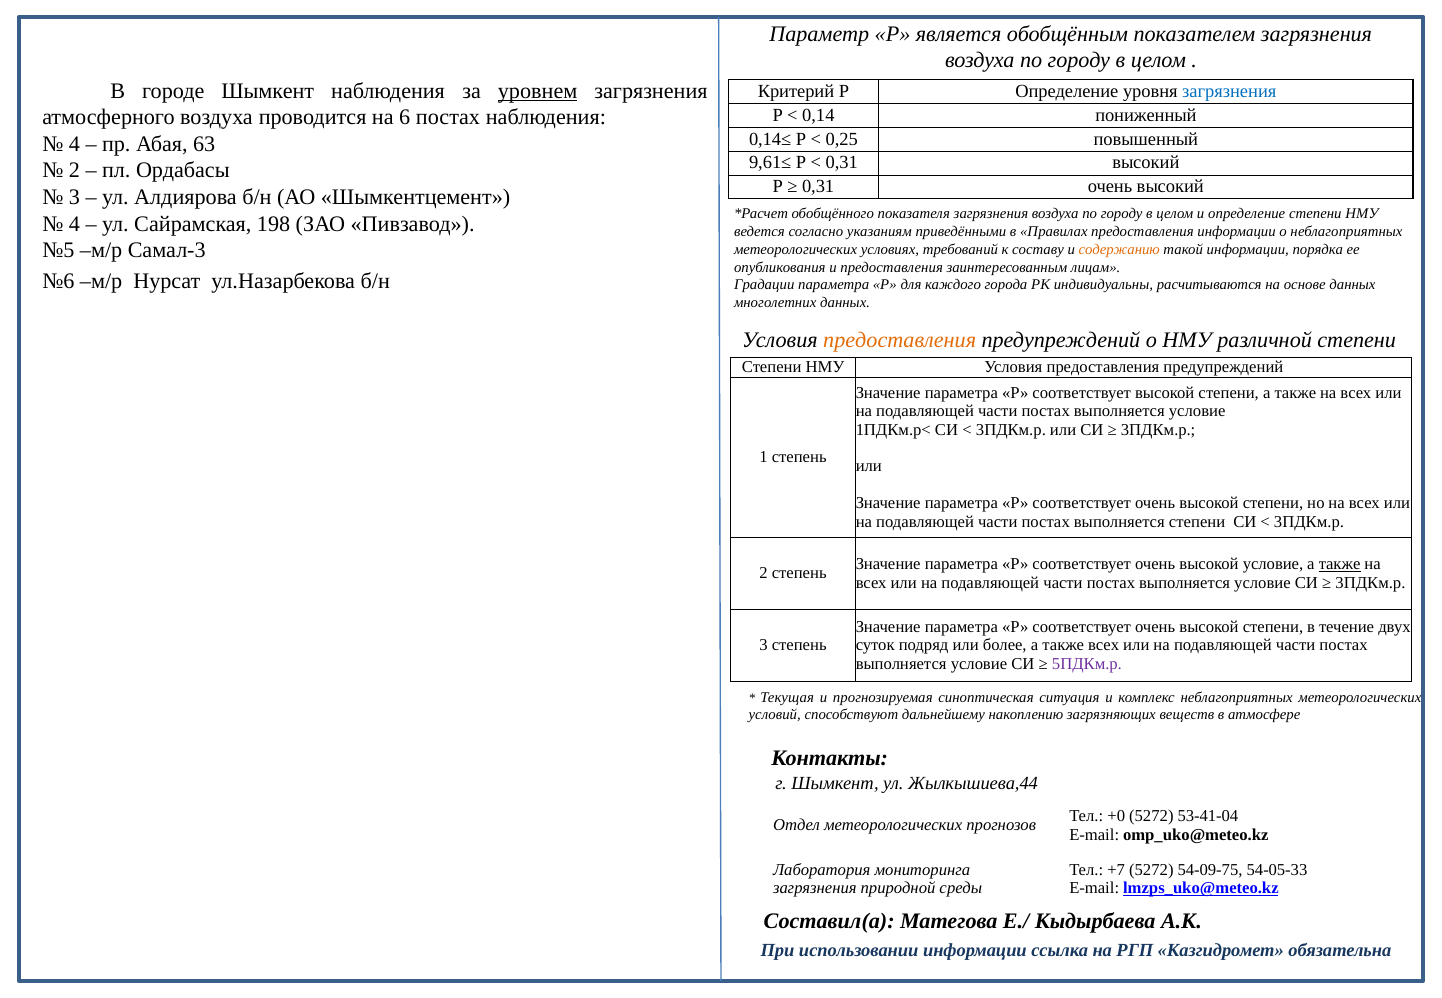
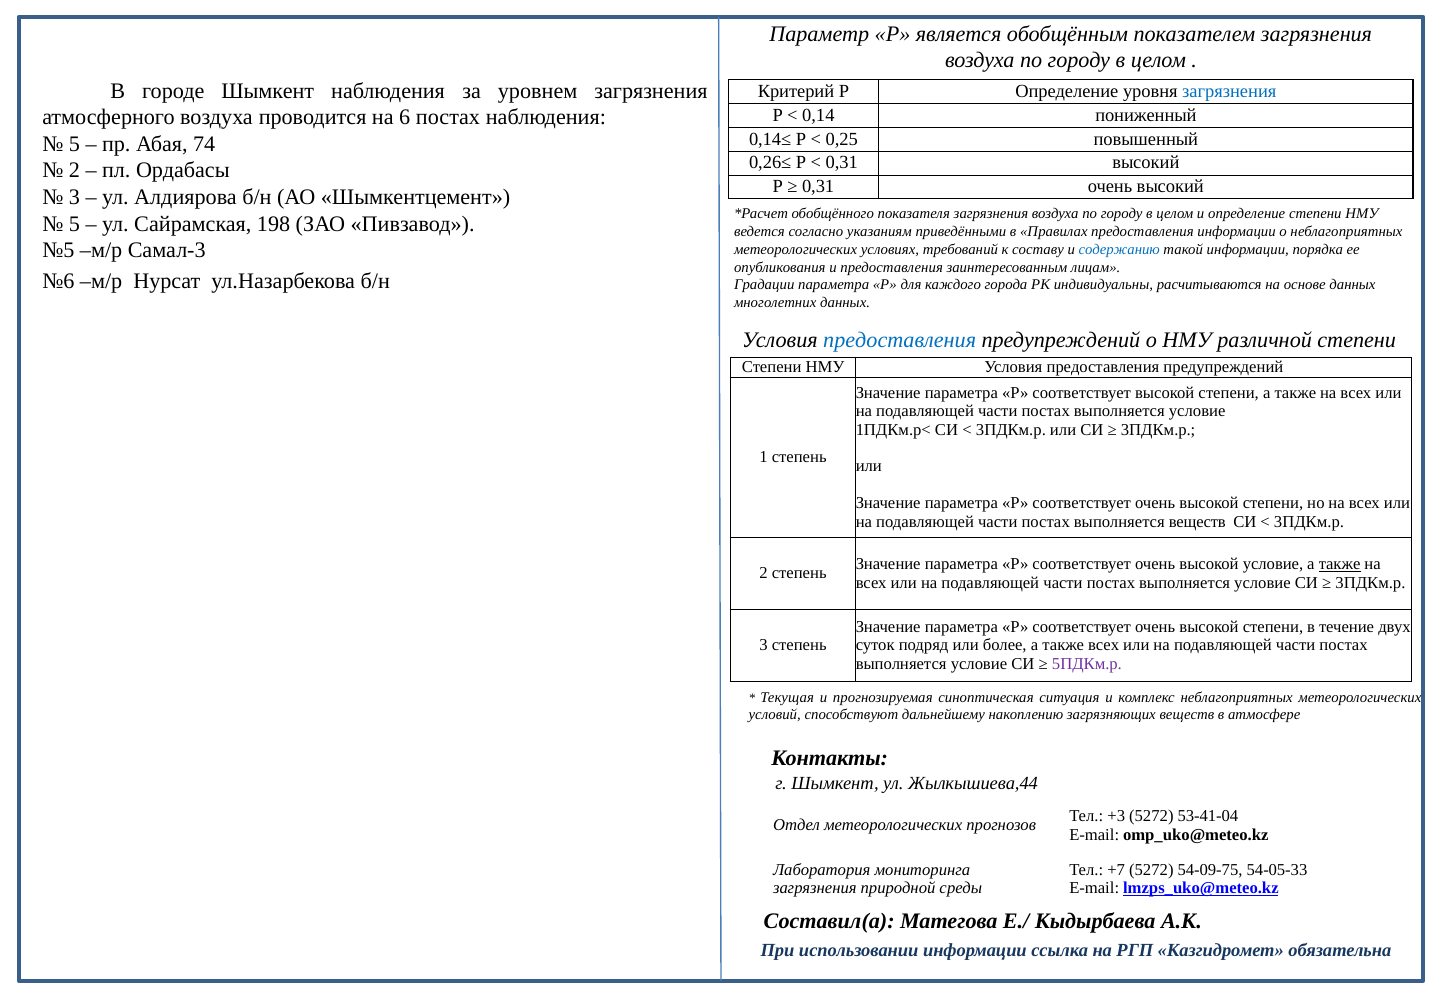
уровнем underline: present -> none
4 at (74, 144): 4 -> 5
63: 63 -> 74
9,61≤: 9,61≤ -> 0,26≤
4 at (74, 224): 4 -> 5
содержанию colour: orange -> blue
предоставления at (900, 340) colour: orange -> blue
выполняется степени: степени -> веществ
+0: +0 -> +3
